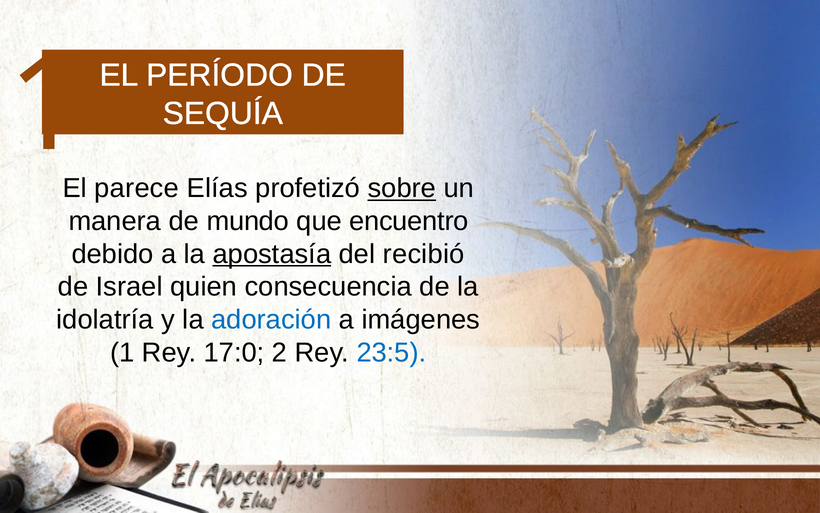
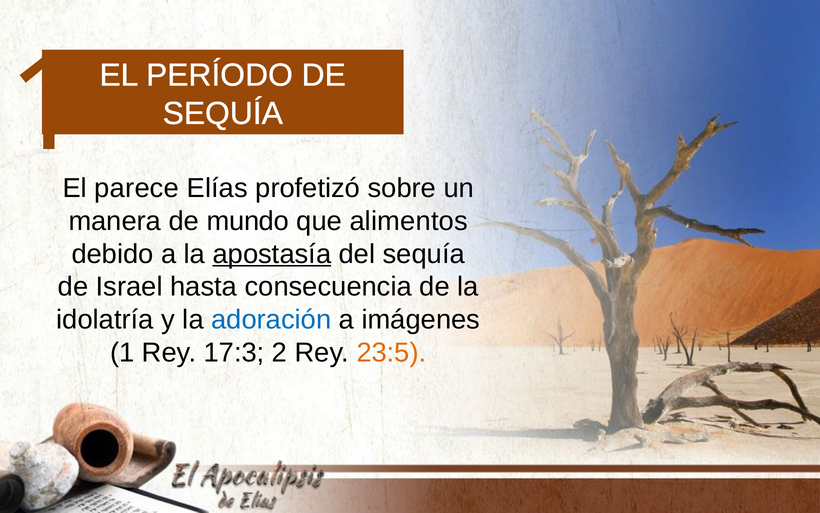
sobre underline: present -> none
encuentro: encuentro -> alimentos
del recibió: recibió -> sequía
quien: quien -> hasta
17:0: 17:0 -> 17:3
23:5 colour: blue -> orange
